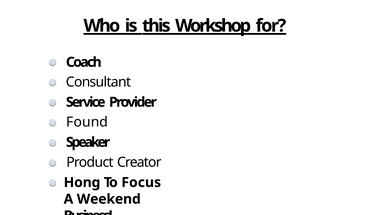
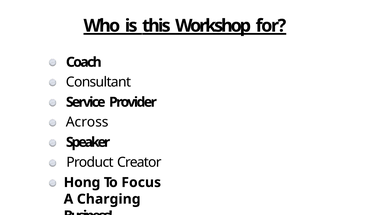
Found: Found -> Across
Weekend: Weekend -> Charging
